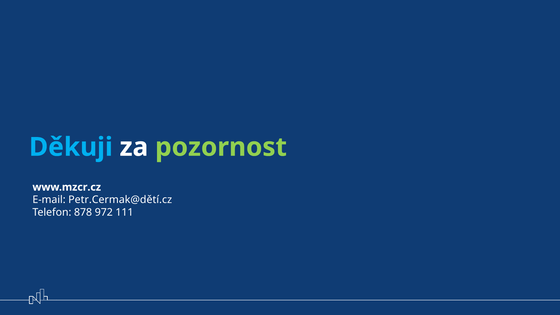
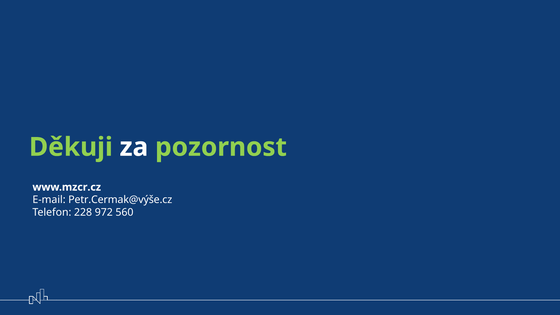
Děkuji colour: light blue -> light green
Petr.Cermak@dětí.cz: Petr.Cermak@dětí.cz -> Petr.Cermak@výše.cz
878: 878 -> 228
111: 111 -> 560
